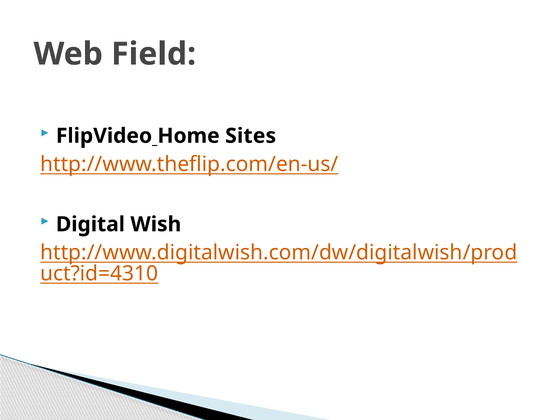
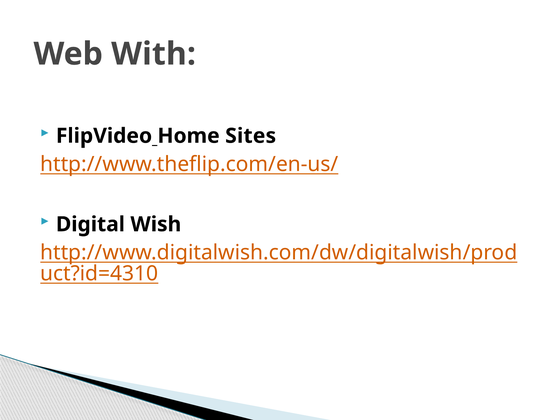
Field: Field -> With
